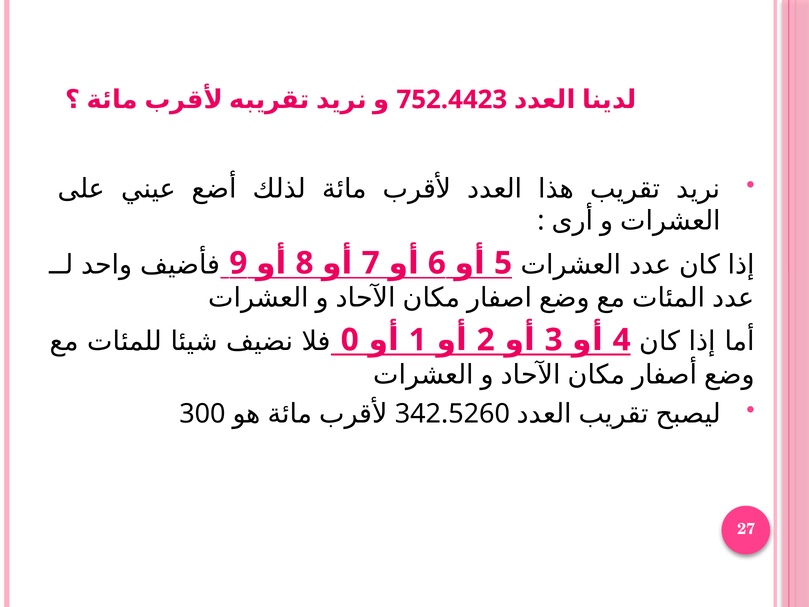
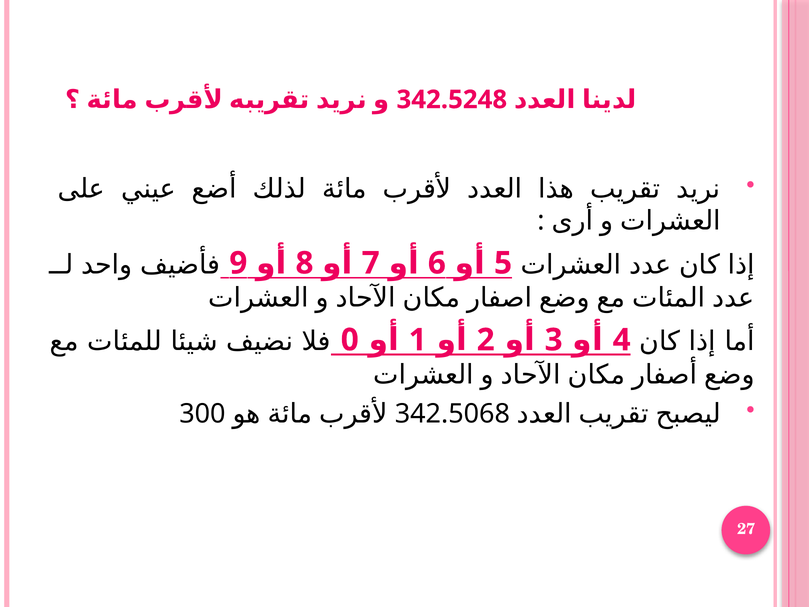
752.4423: 752.4423 -> 342.5248
342.5260: 342.5260 -> 342.5068
